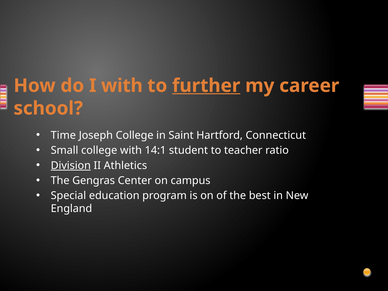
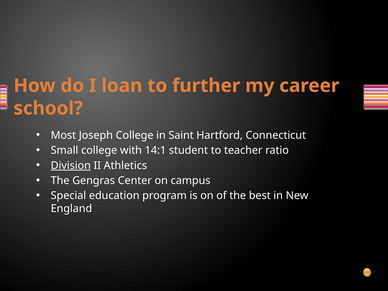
I with: with -> loan
further underline: present -> none
Time: Time -> Most
